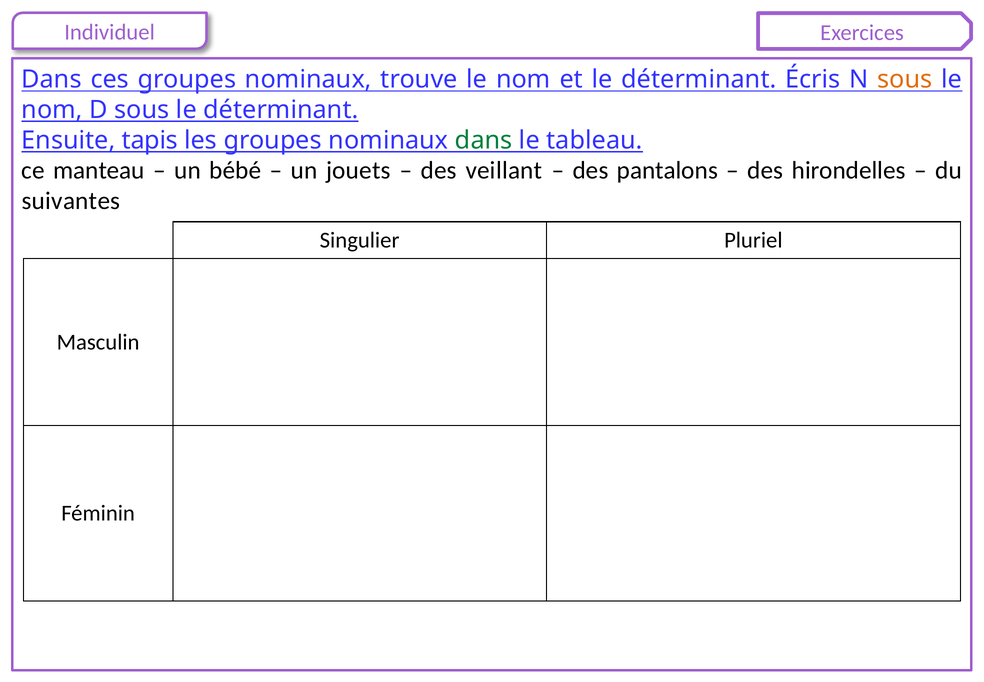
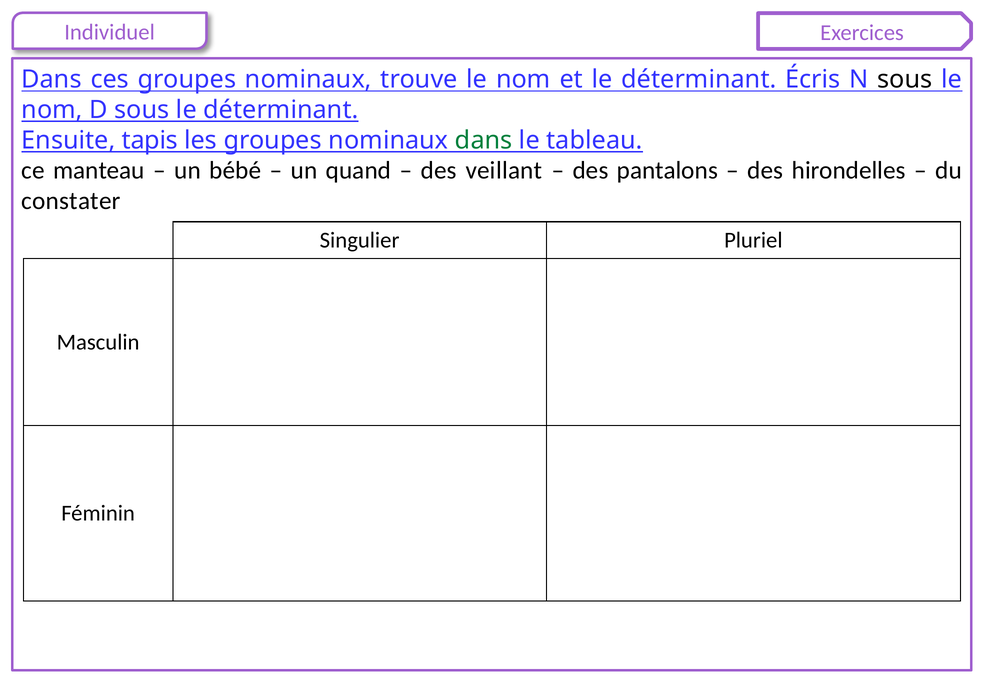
sous at (905, 79) colour: orange -> black
jouets: jouets -> quand
suivantes: suivantes -> constater
